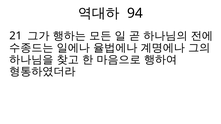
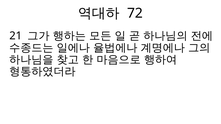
94: 94 -> 72
